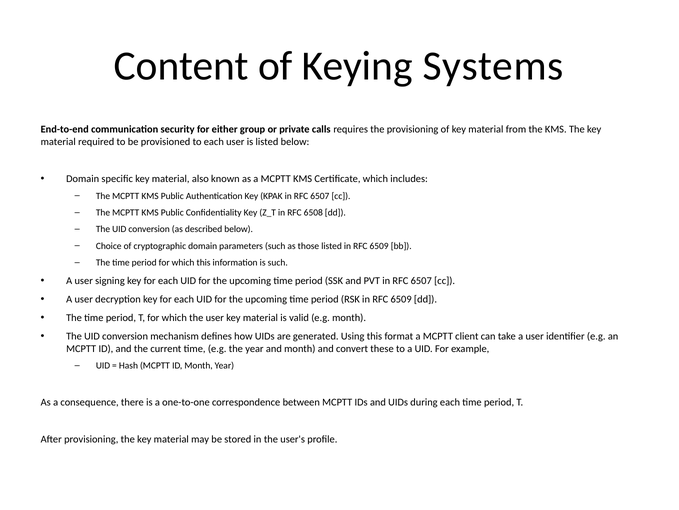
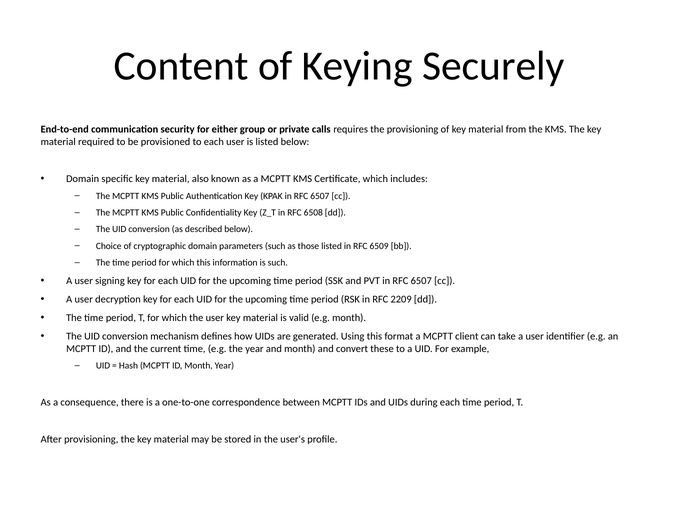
Systems: Systems -> Securely
RSK in RFC 6509: 6509 -> 2209
